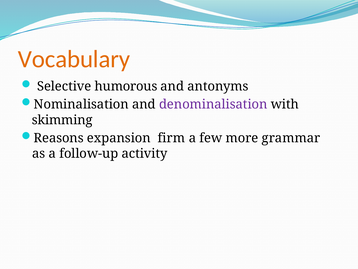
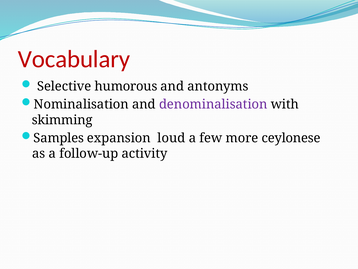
Vocabulary colour: orange -> red
Reasons: Reasons -> Samples
firm: firm -> loud
grammar: grammar -> ceylonese
